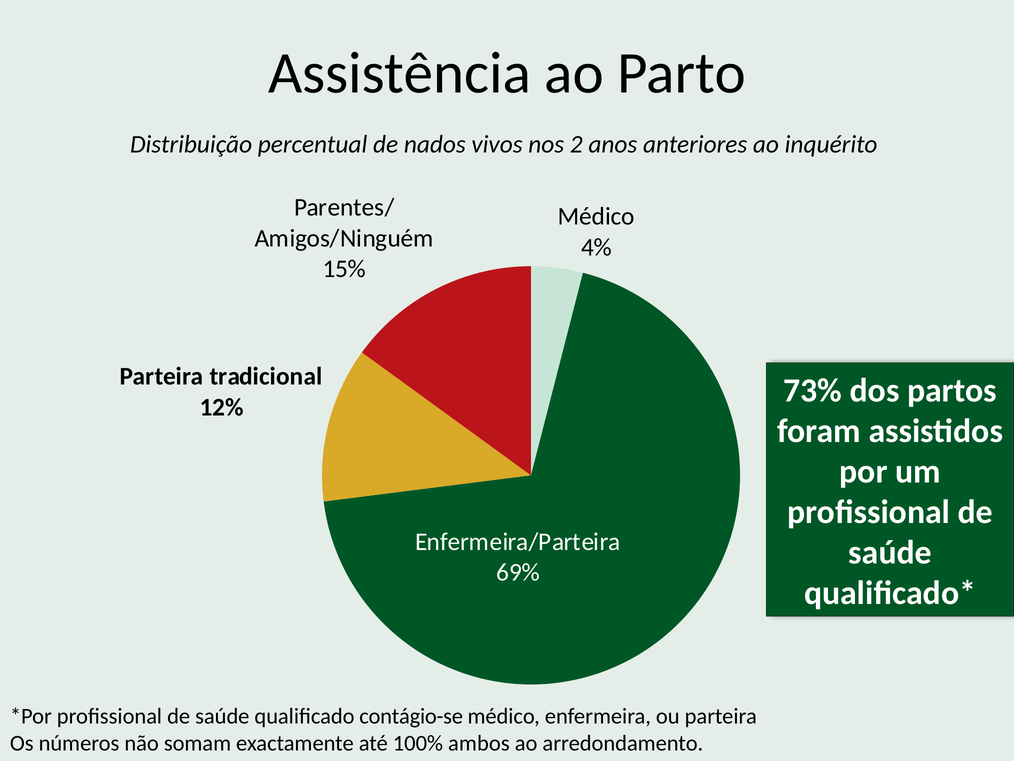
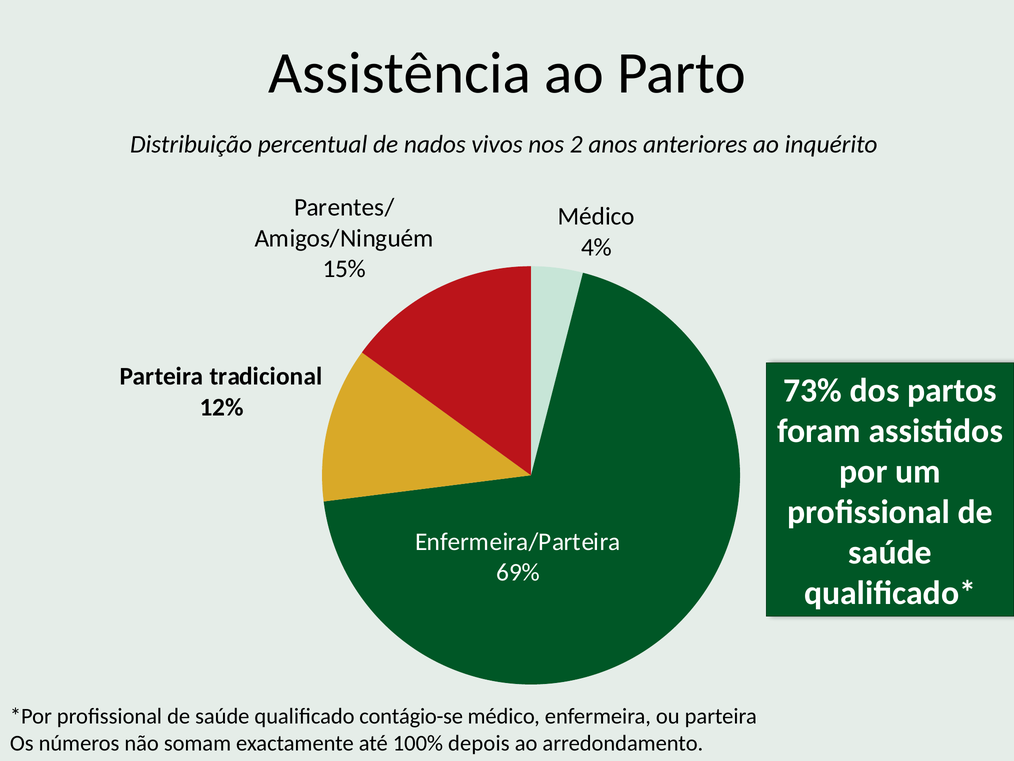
ambos: ambos -> depois
